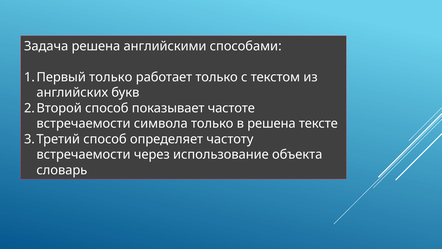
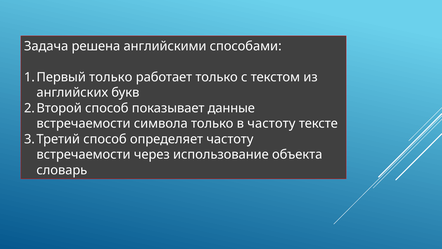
частоте: частоте -> данные
в решена: решена -> частоту
